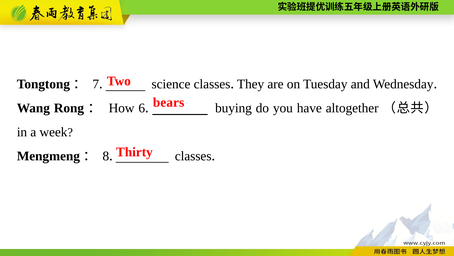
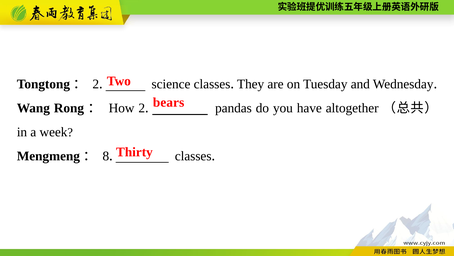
7 at (96, 84): 7 -> 2
How 6: 6 -> 2
buying: buying -> pandas
